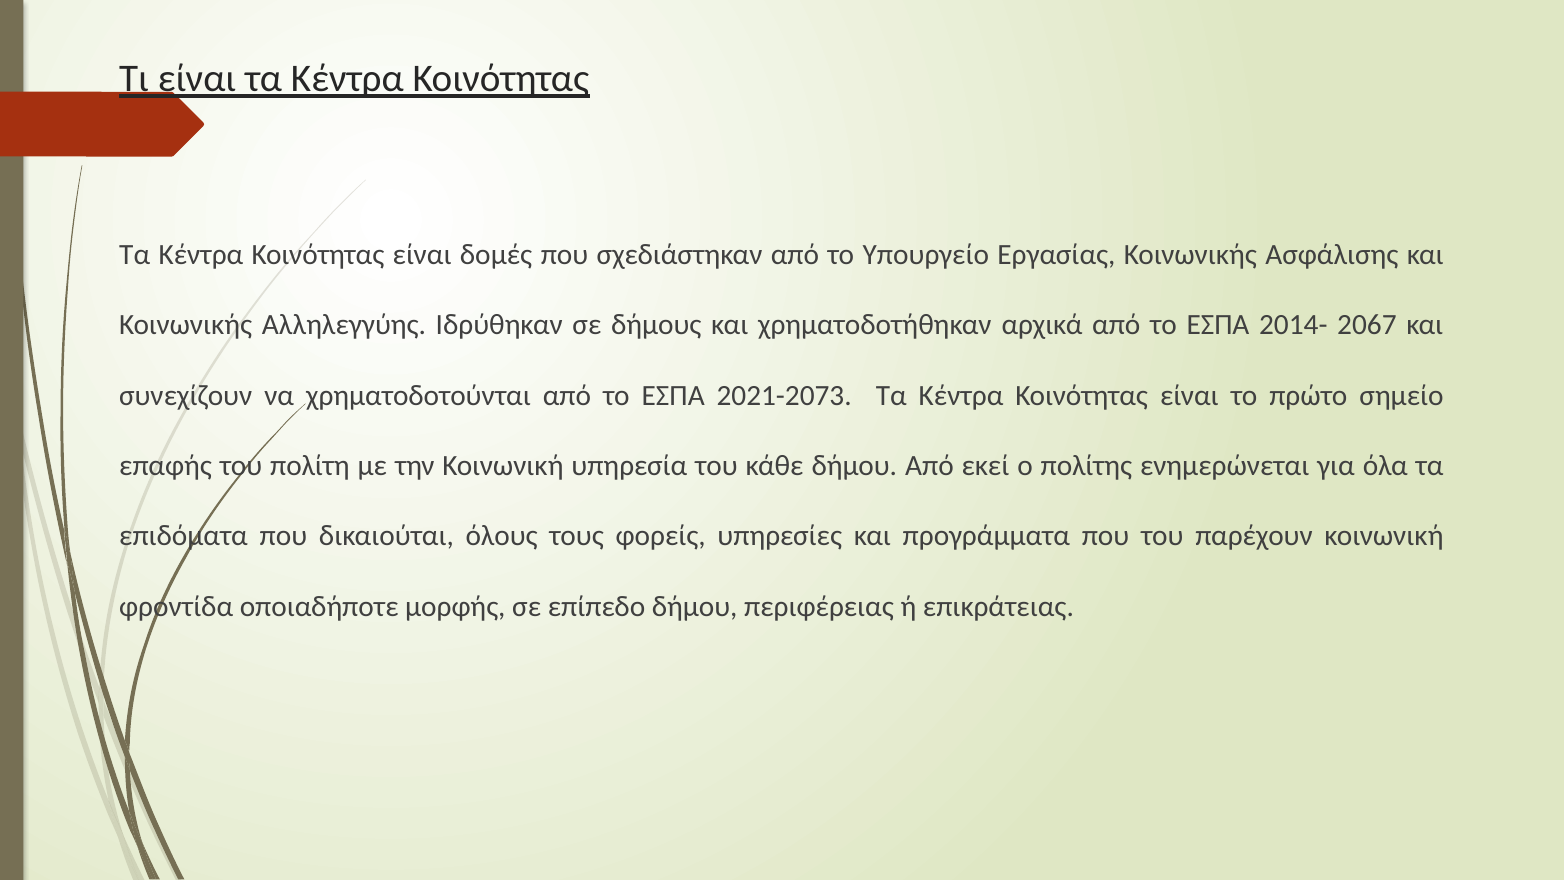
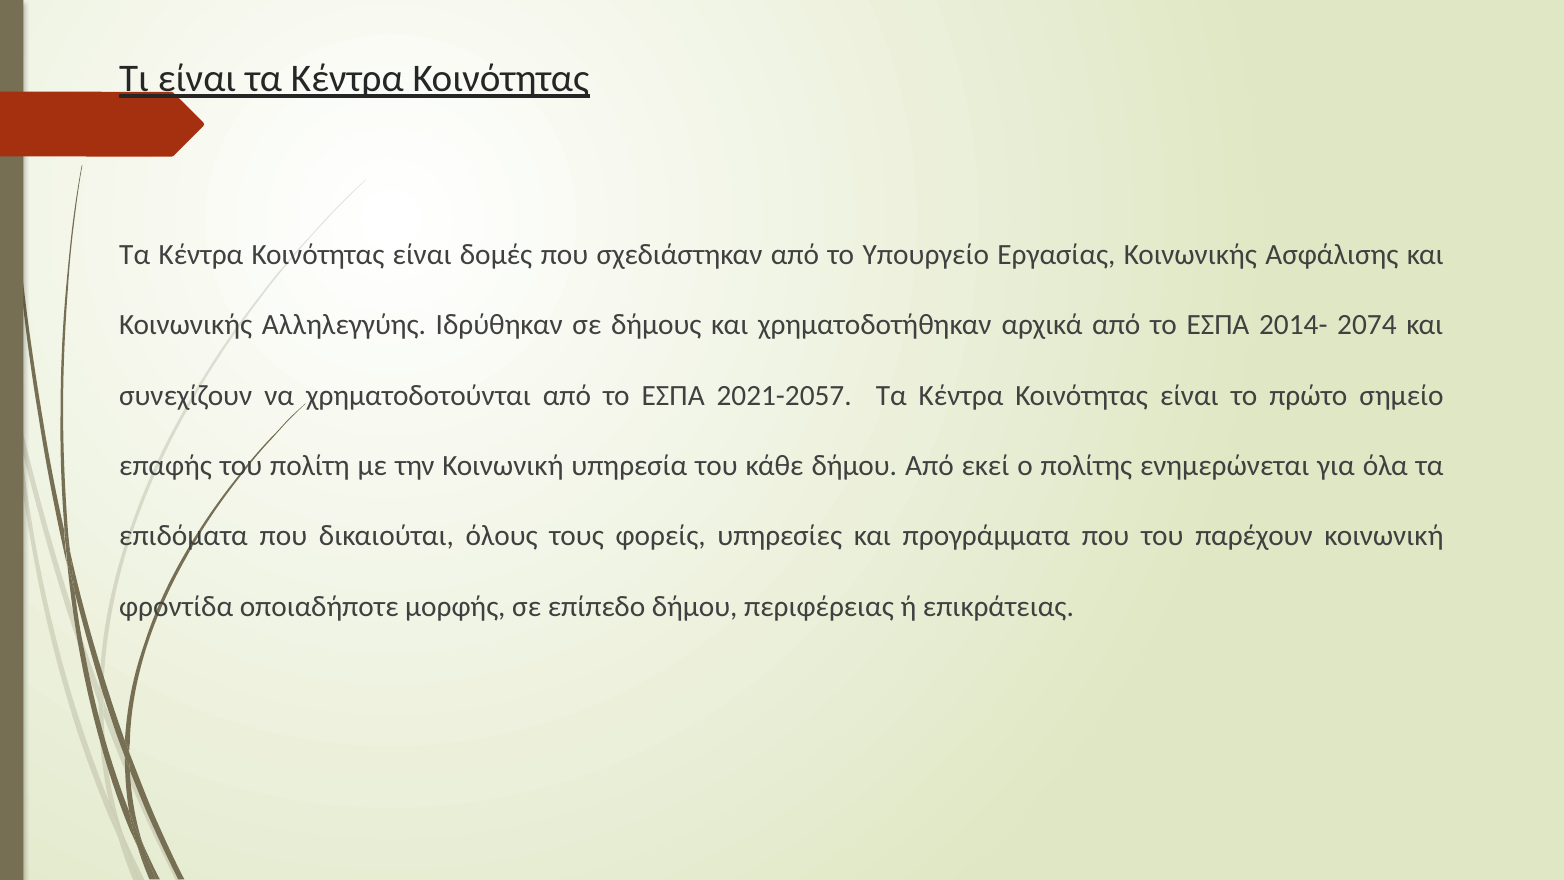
2067: 2067 -> 2074
2021-2073: 2021-2073 -> 2021-2057
